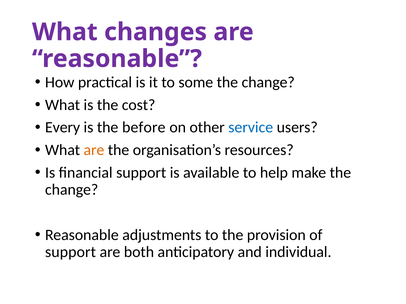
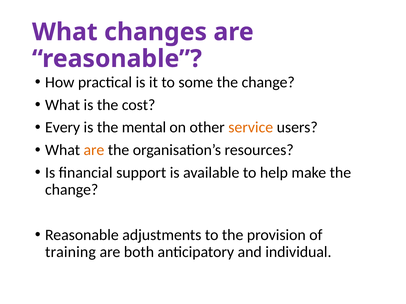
before: before -> mental
service colour: blue -> orange
support at (71, 252): support -> training
